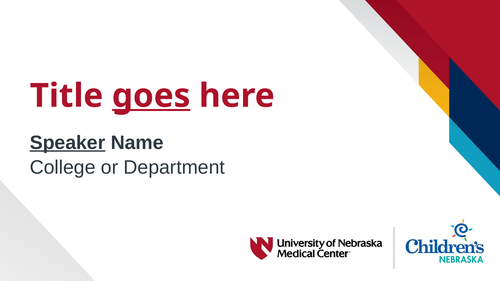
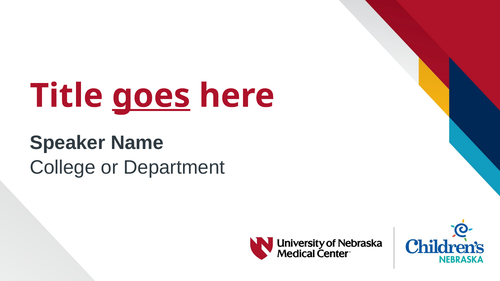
Speaker underline: present -> none
